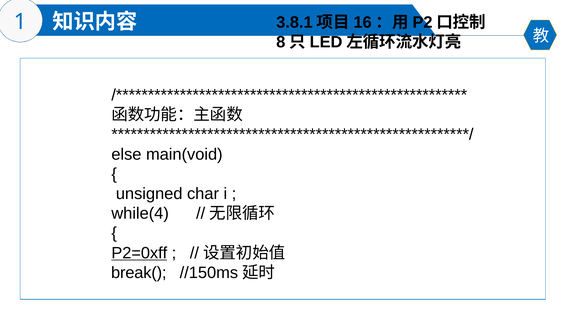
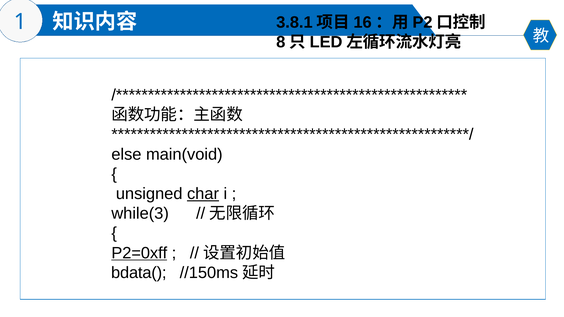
char underline: none -> present
while(4: while(4 -> while(3
break(: break( -> bdata(
